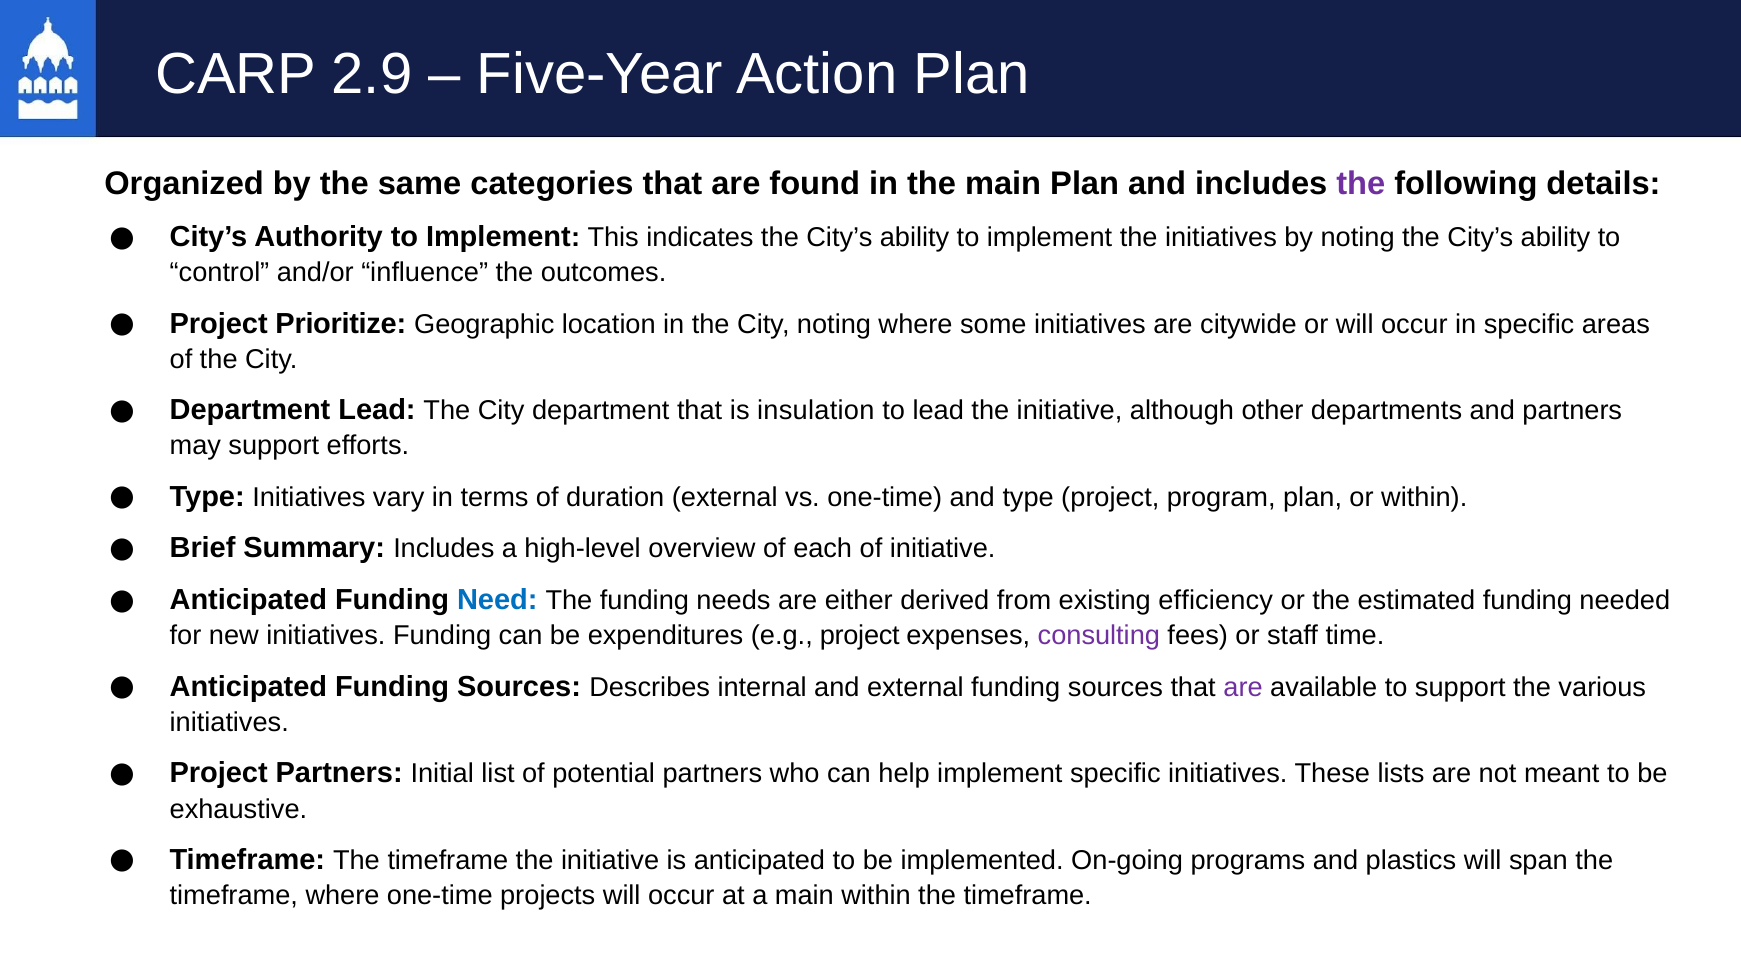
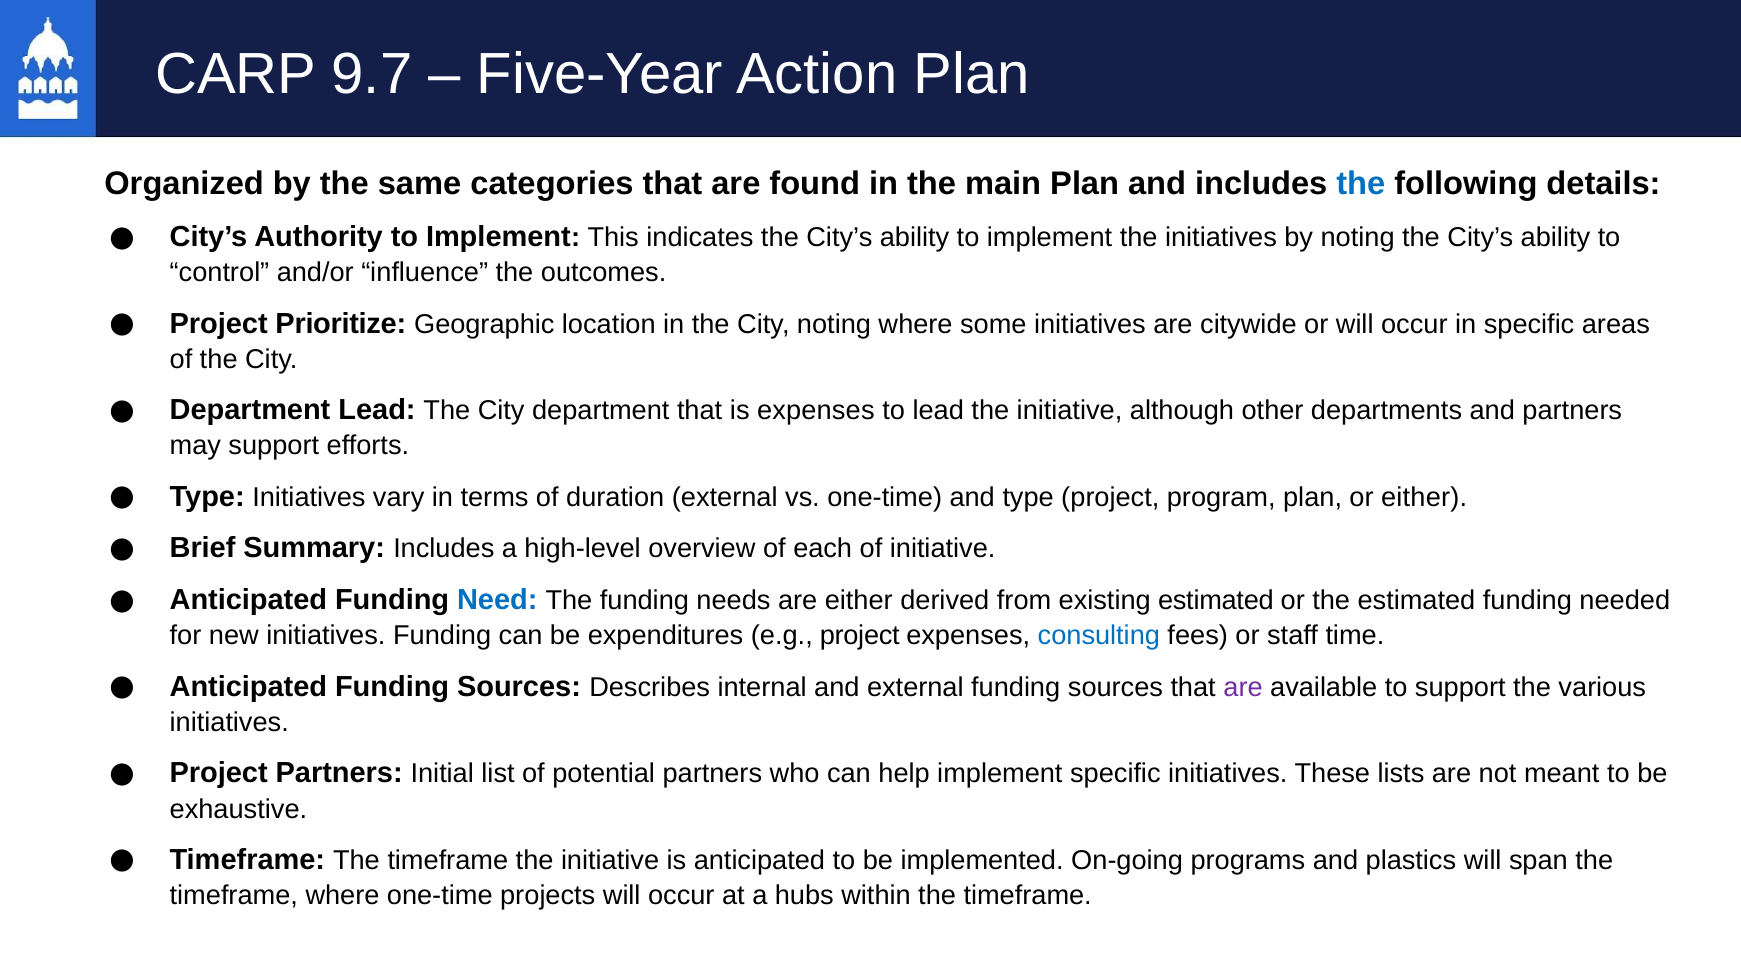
2.9: 2.9 -> 9.7
the at (1361, 183) colour: purple -> blue
is insulation: insulation -> expenses
or within: within -> either
existing efficiency: efficiency -> estimated
consulting colour: purple -> blue
a main: main -> hubs
